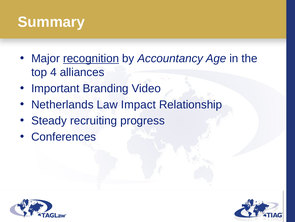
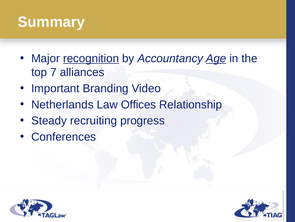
Age underline: none -> present
4: 4 -> 7
Impact: Impact -> Offices
